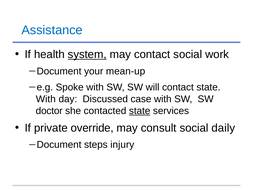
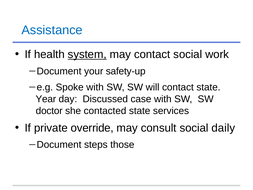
mean-up: mean-up -> safety-up
With at (46, 99): With -> Year
state at (140, 111) underline: present -> none
injury: injury -> those
